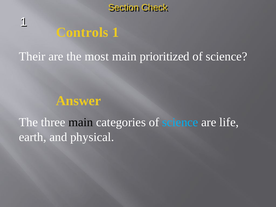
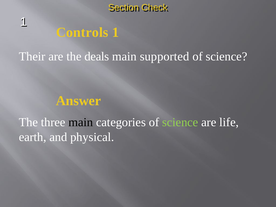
most: most -> deals
prioritized: prioritized -> supported
science at (180, 122) colour: light blue -> light green
